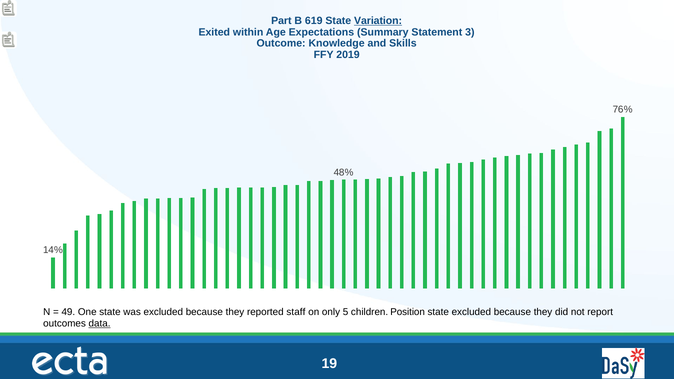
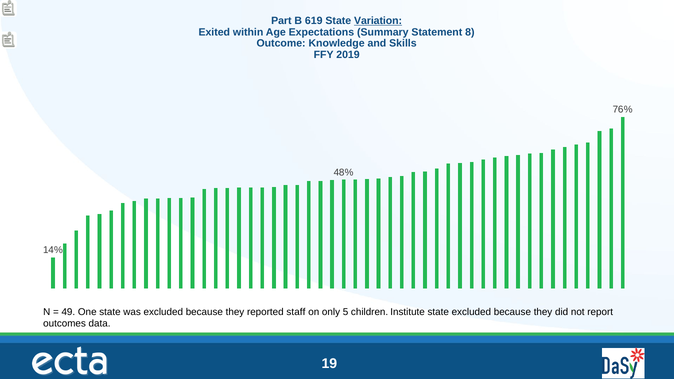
3: 3 -> 8
Position: Position -> Institute
data underline: present -> none
